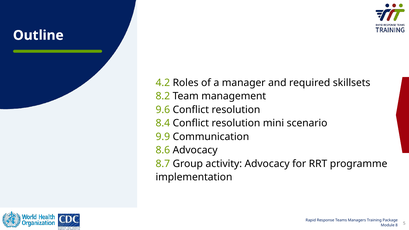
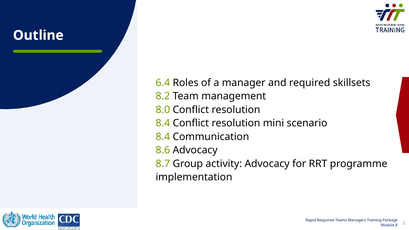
4.2: 4.2 -> 6.4
9.6: 9.6 -> 8.0
9.9 at (163, 137): 9.9 -> 8.4
